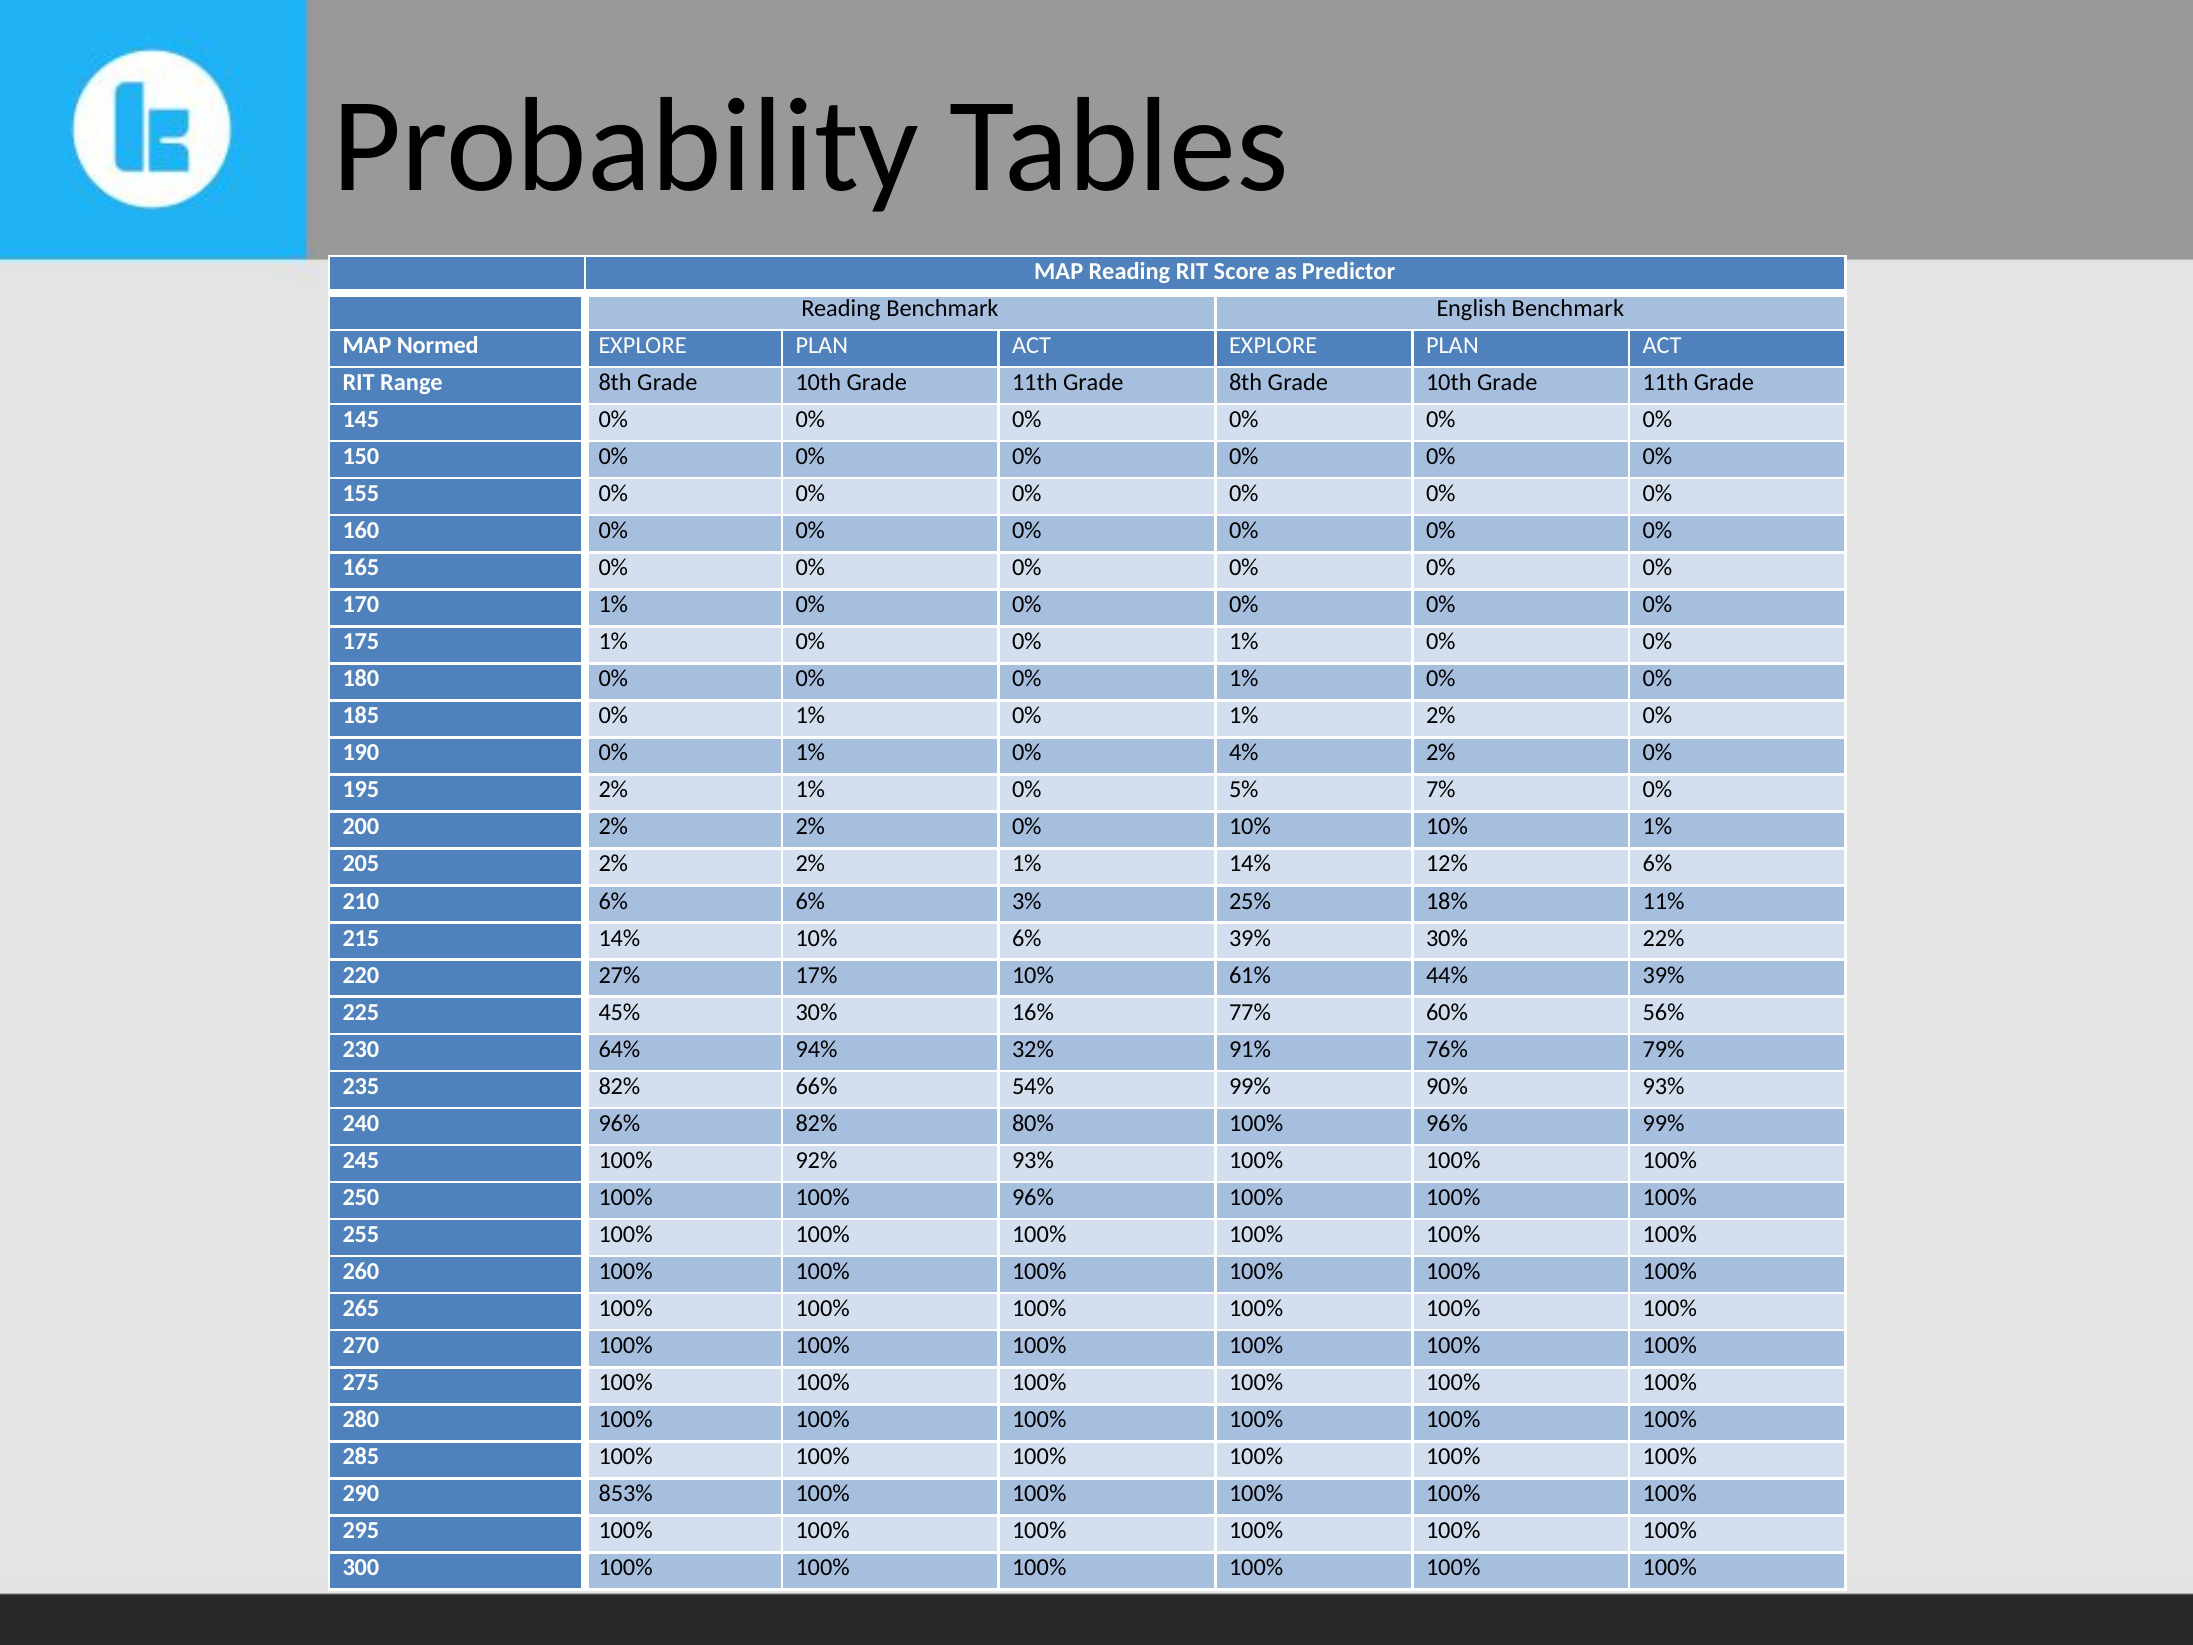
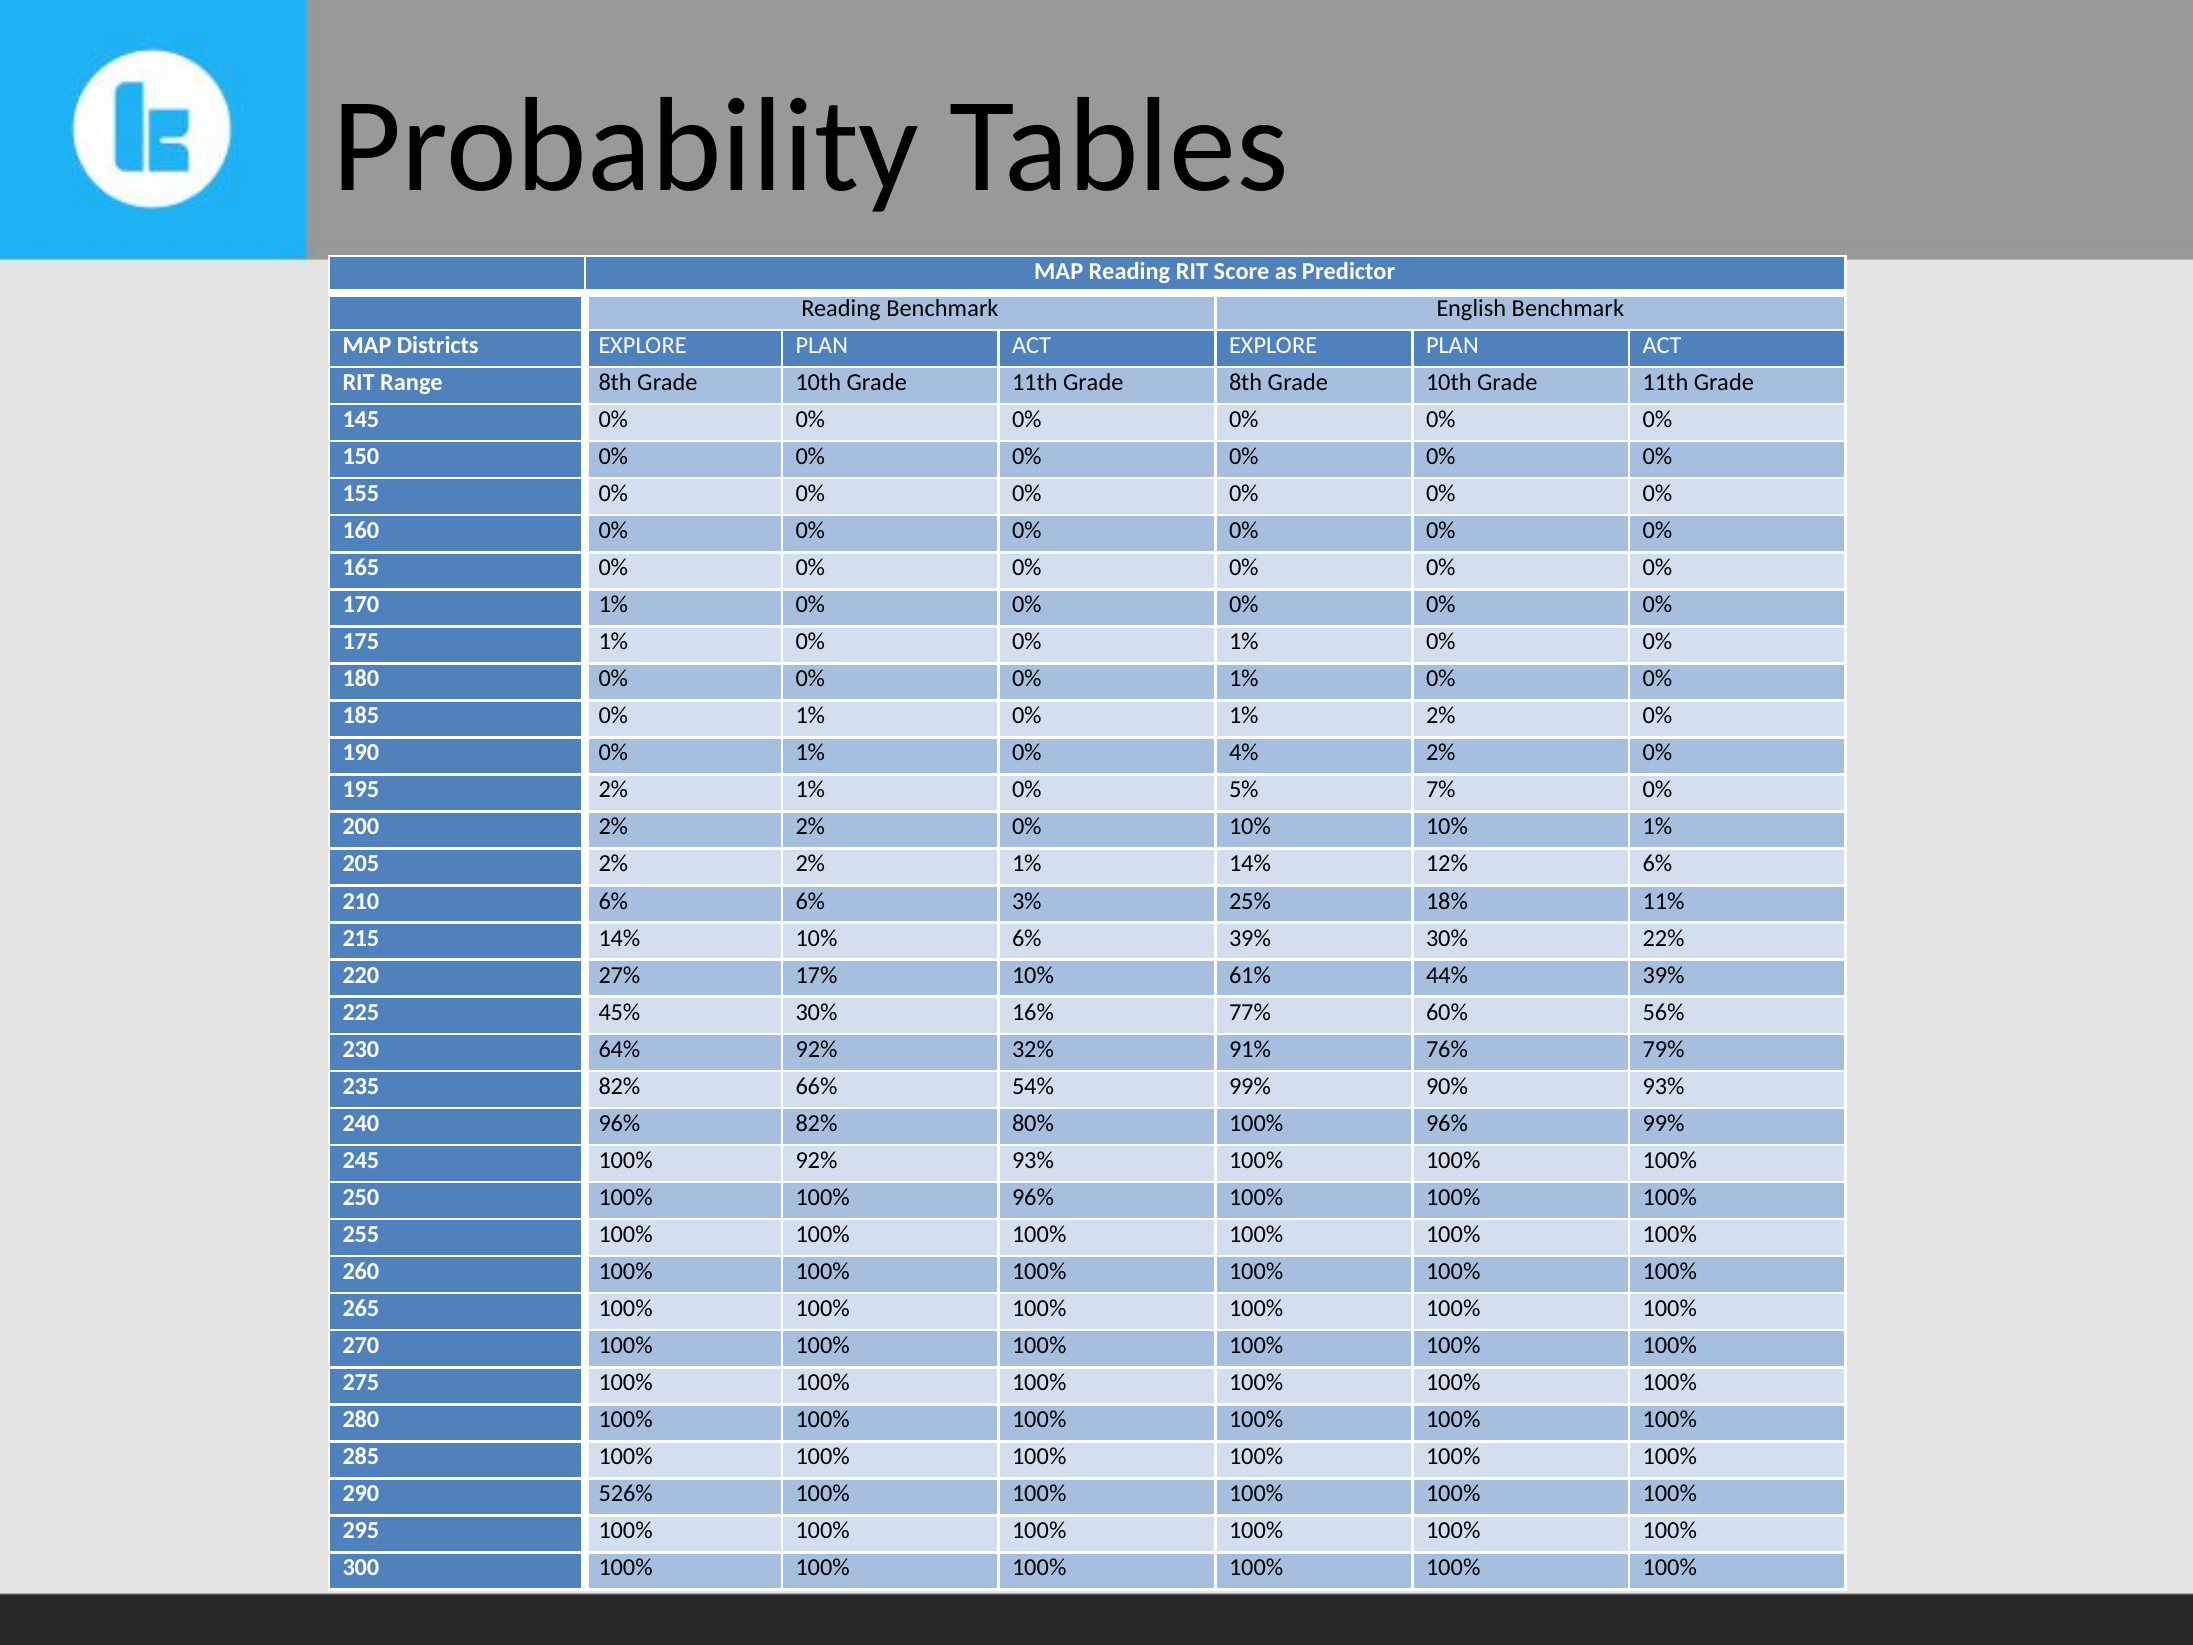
Normed: Normed -> Districts
64% 94%: 94% -> 92%
853%: 853% -> 526%
